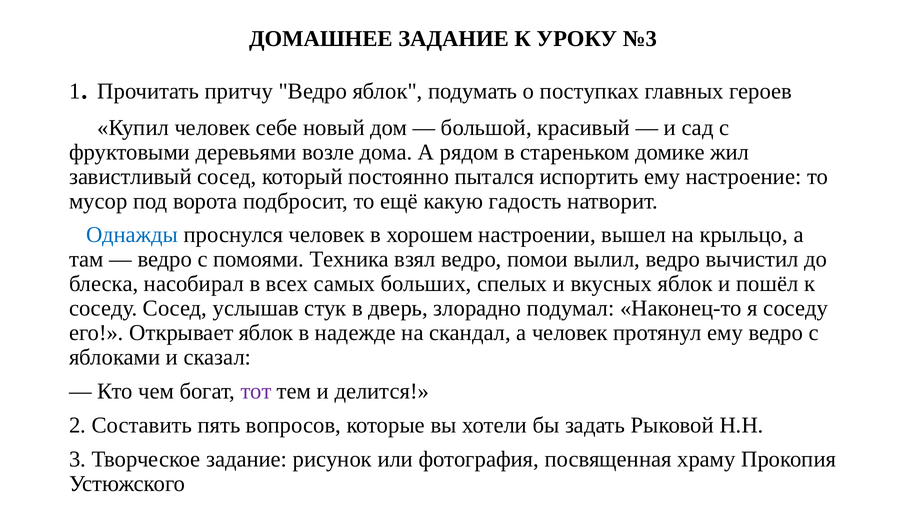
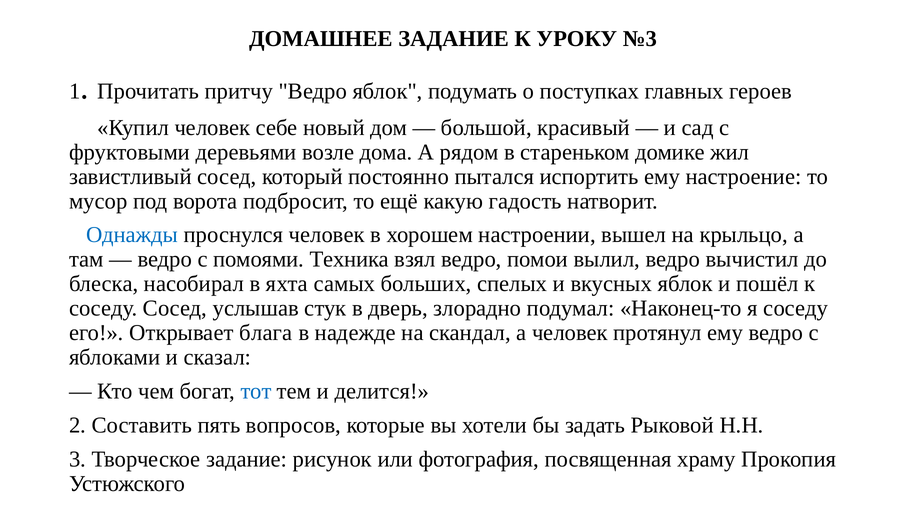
всех: всех -> яхта
Открывает яблок: яблок -> блага
тот colour: purple -> blue
